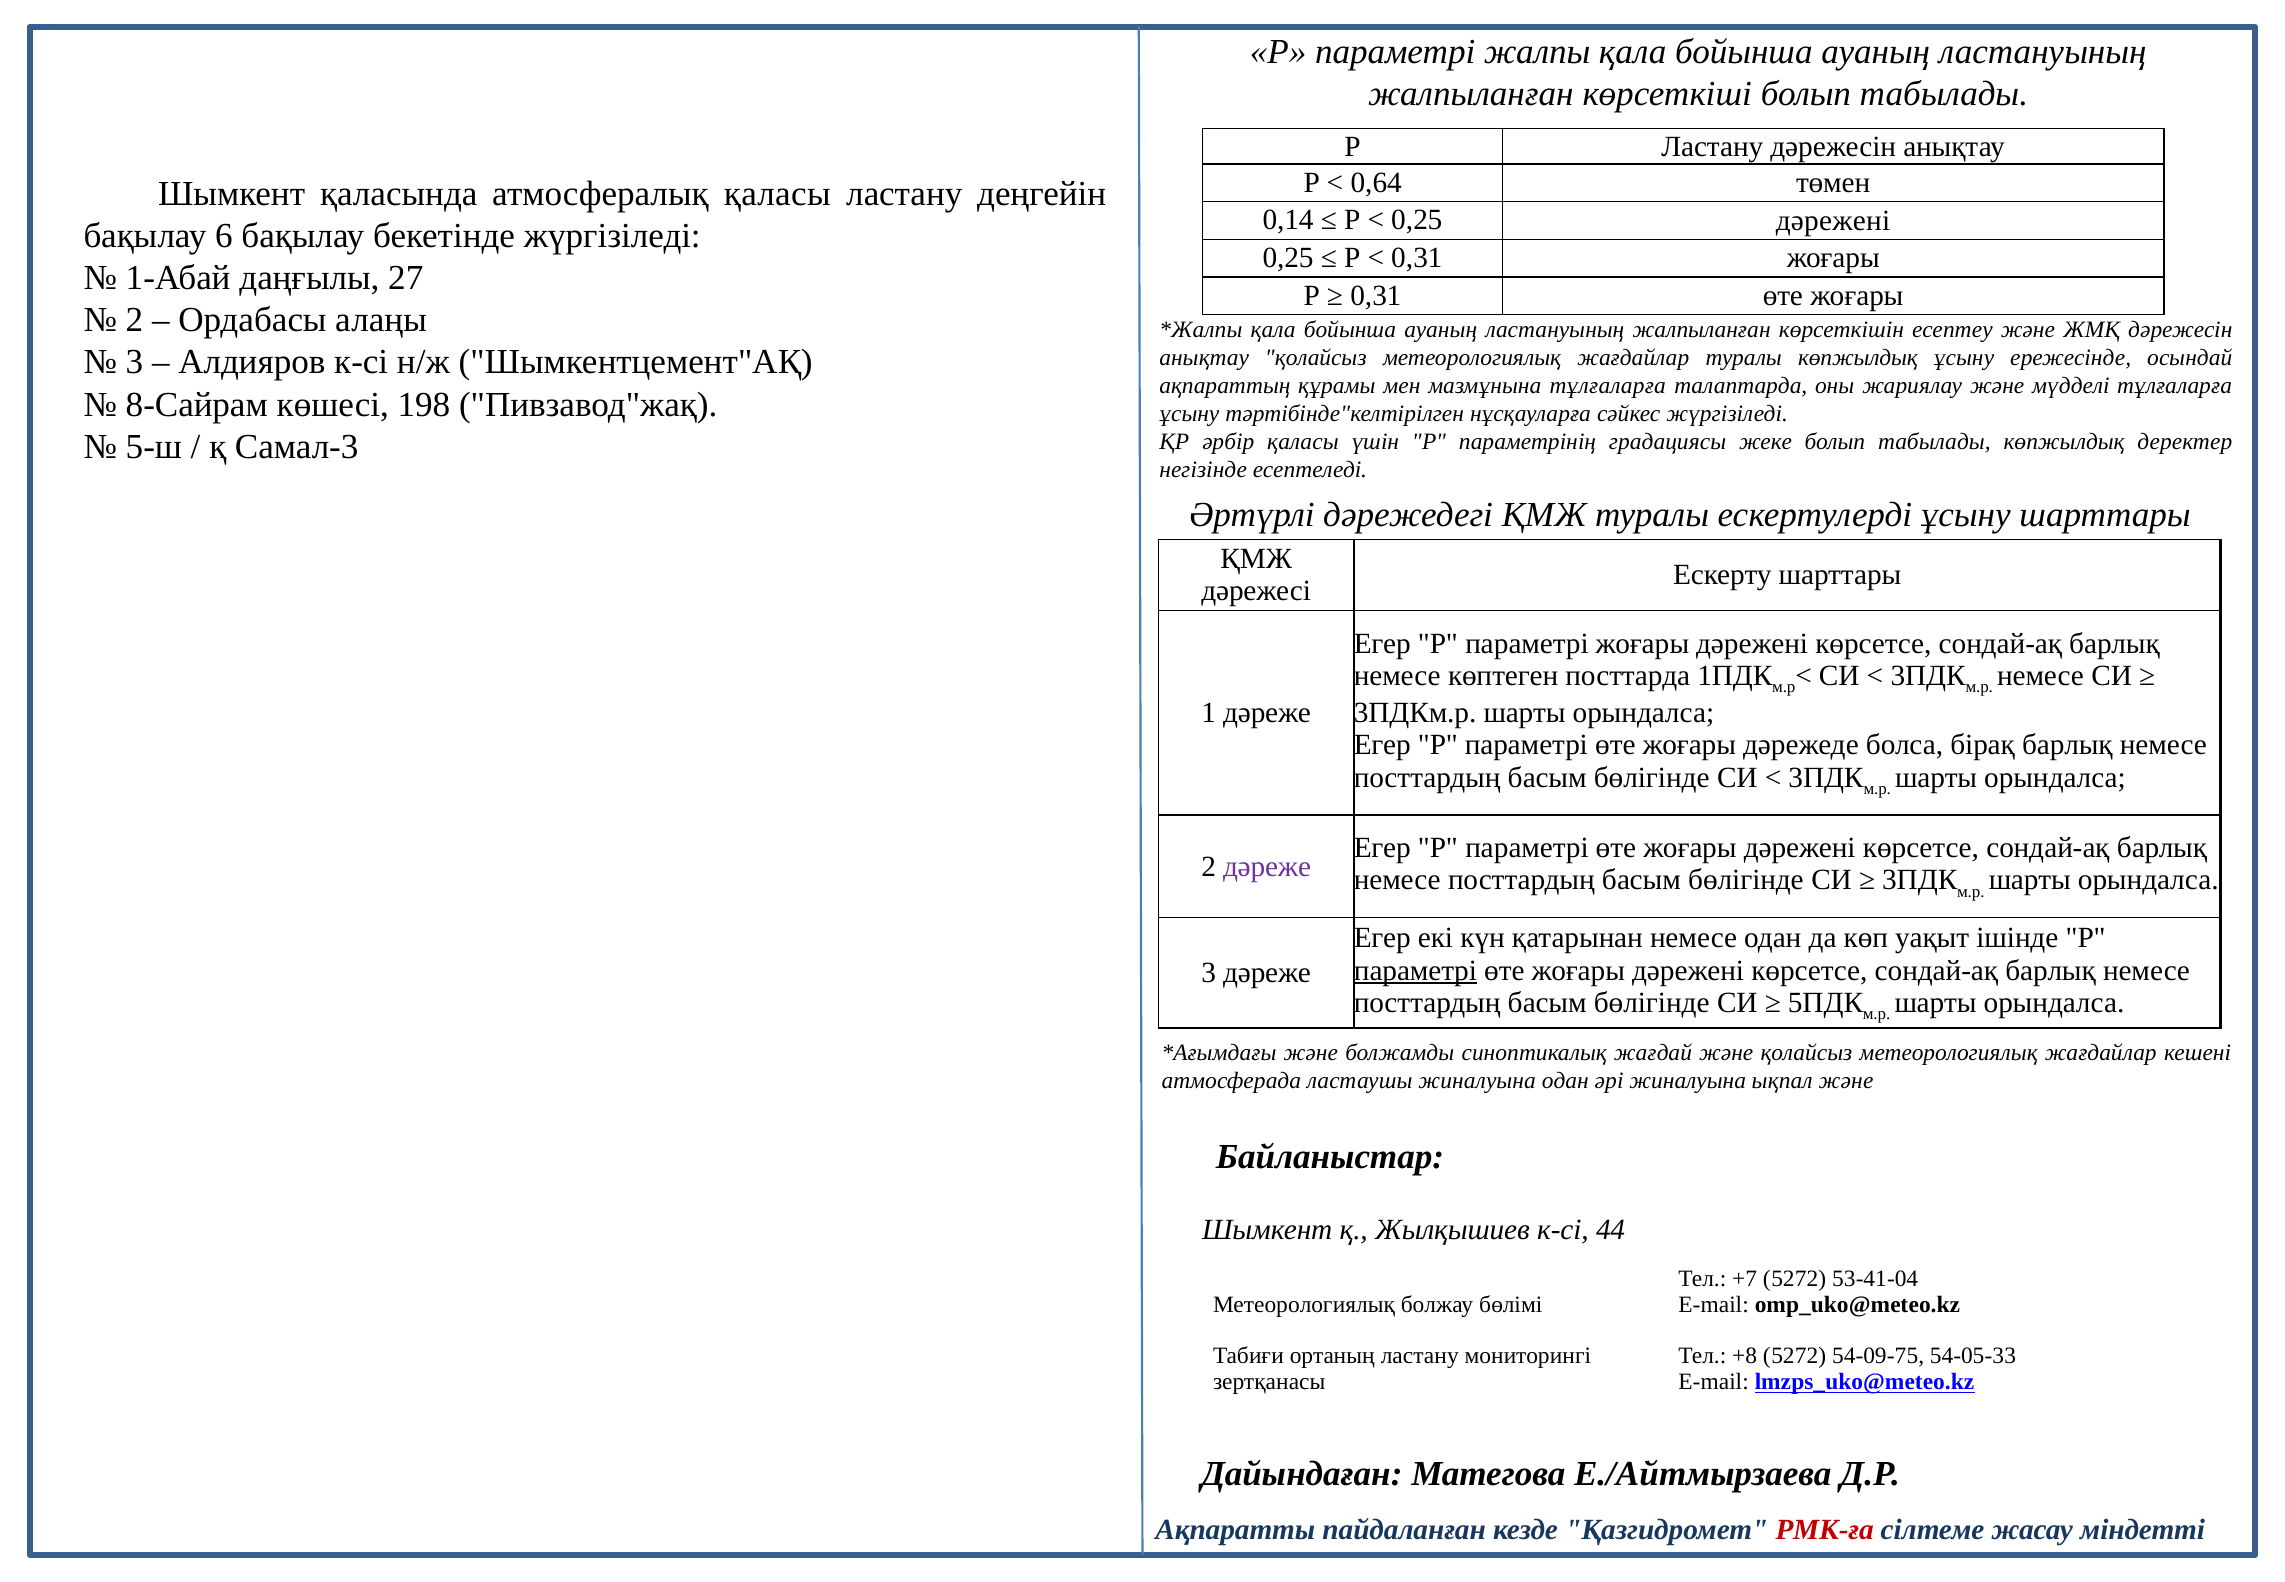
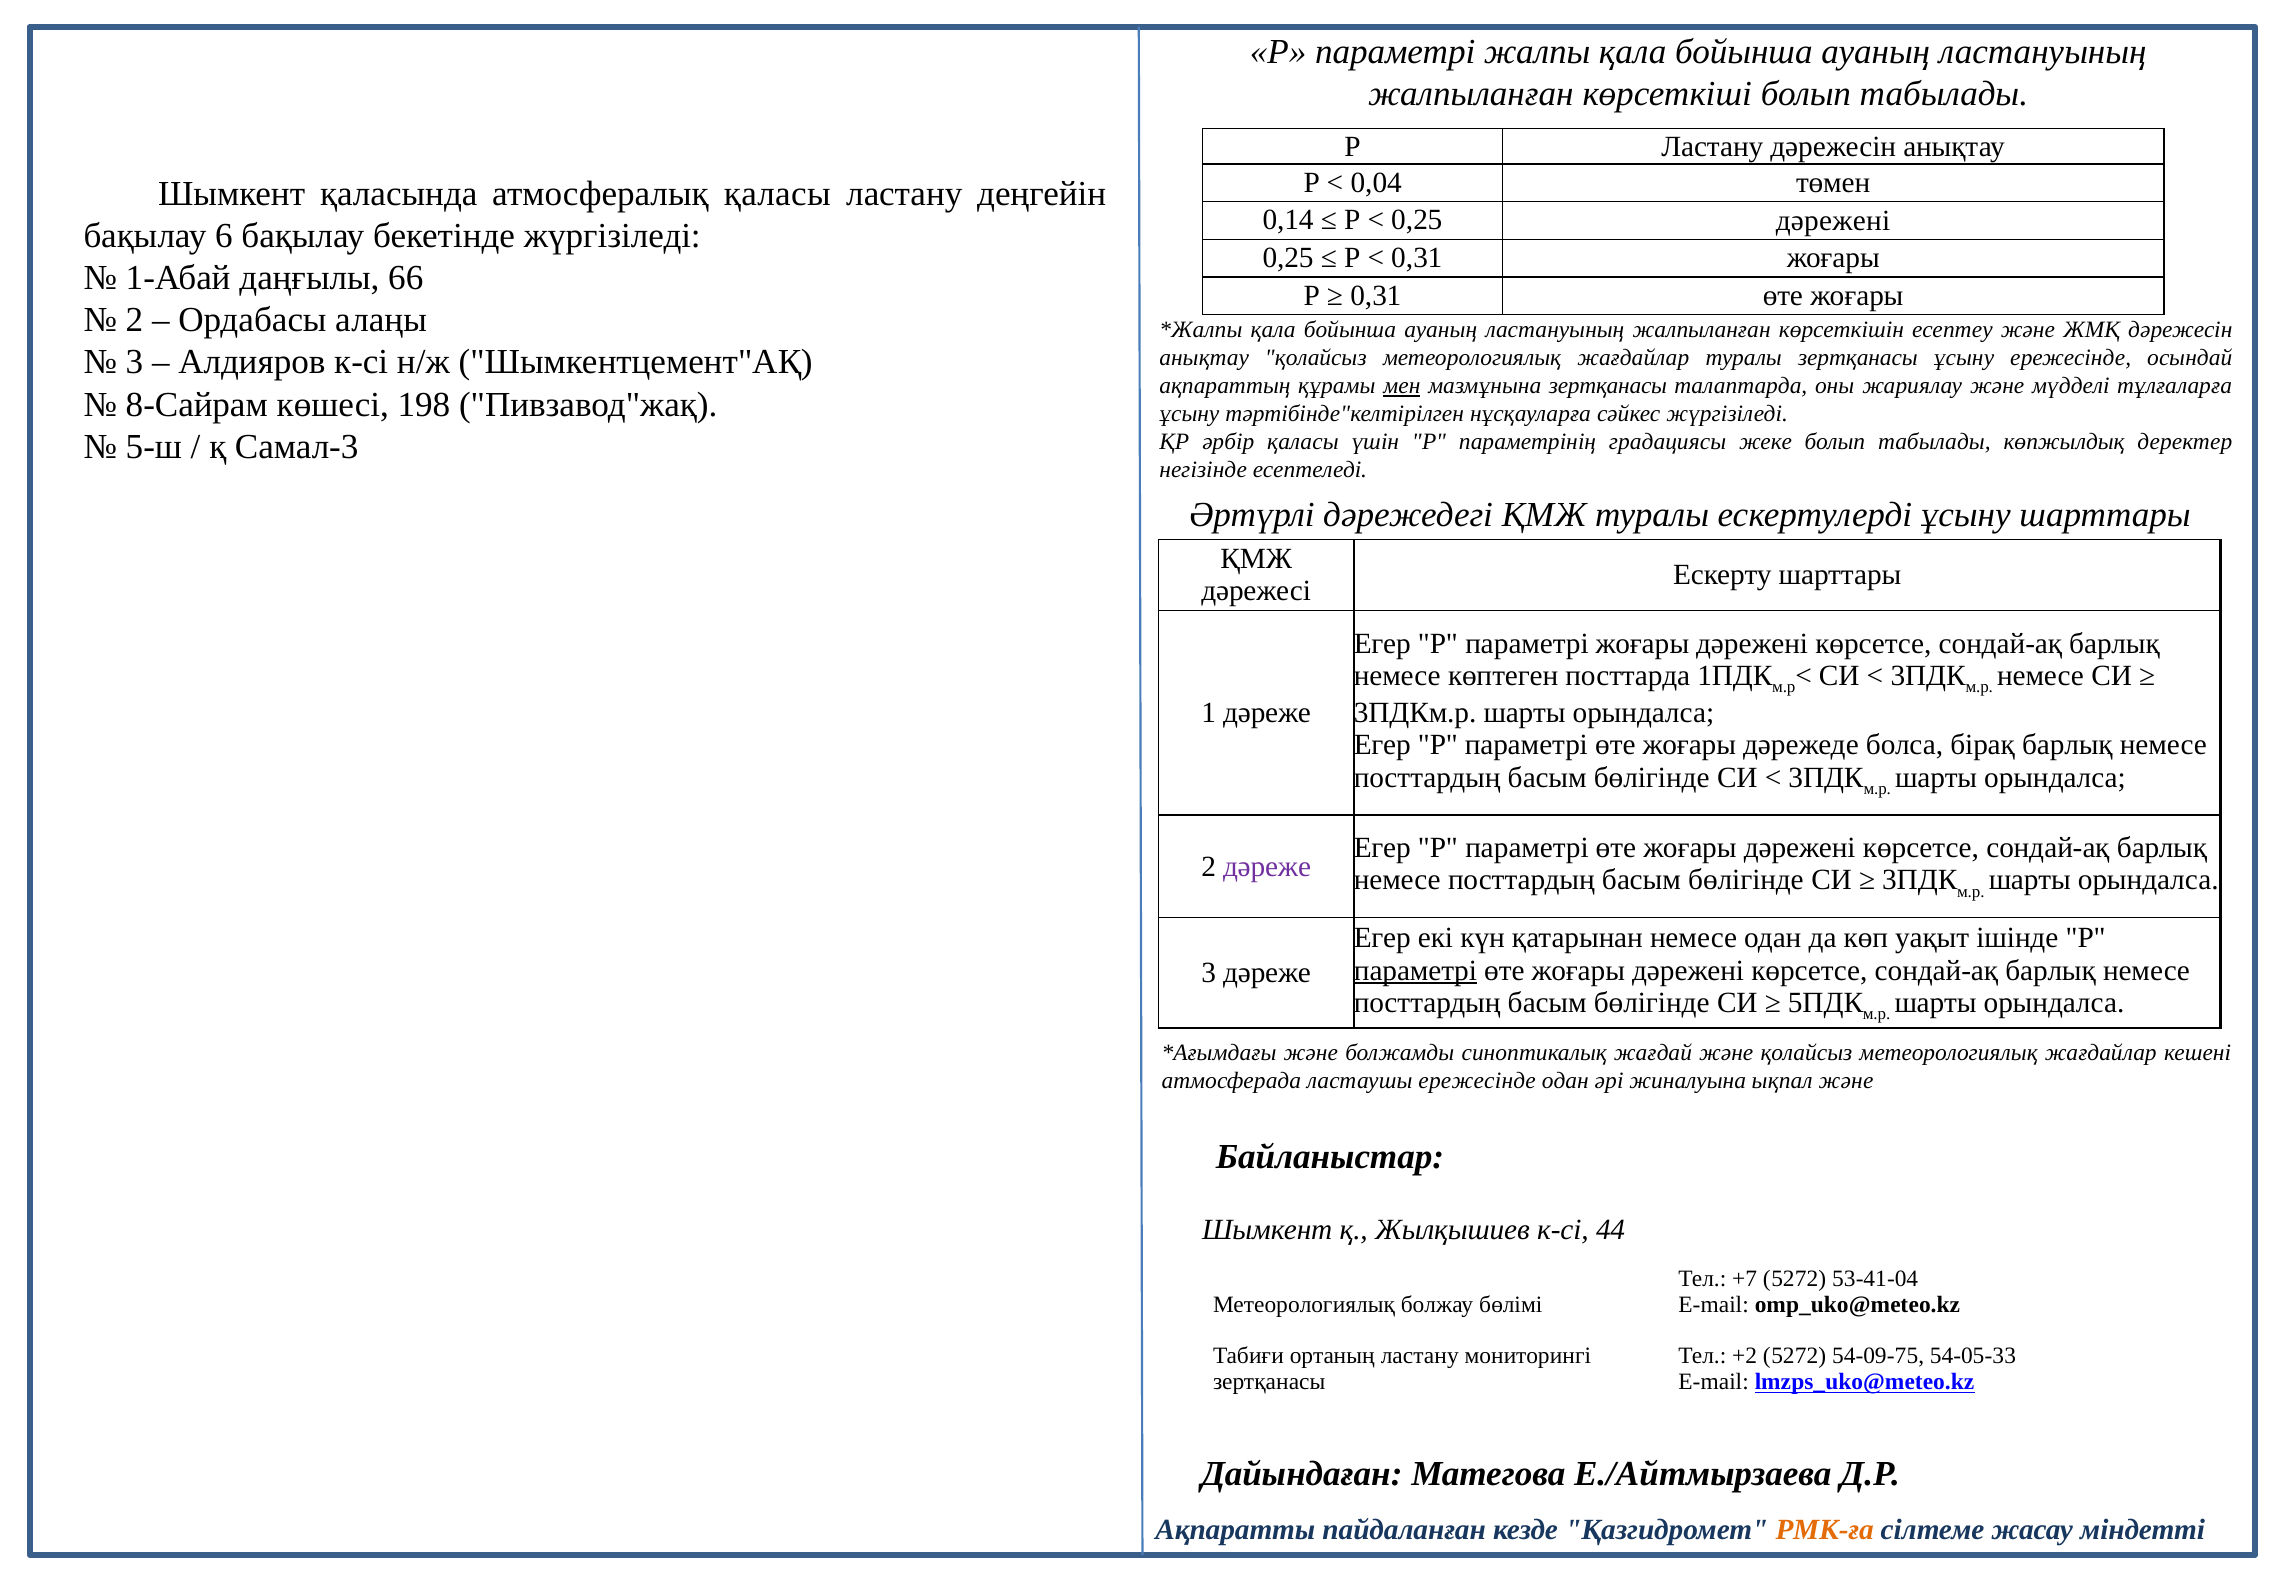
0,64: 0,64 -> 0,04
27: 27 -> 66
туралы көпжылдық: көпжылдық -> зертқанасы
мен underline: none -> present
мазмұнына тұлғаларға: тұлғаларға -> зертқанасы
ластаушы жиналуына: жиналуына -> ережесінде
+8: +8 -> +2
РМК-ға colour: red -> orange
